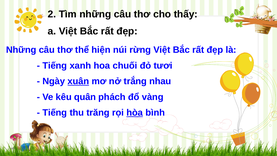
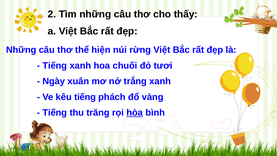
xuân underline: present -> none
trắng nhau: nhau -> xanh
kêu quân: quân -> tiếng
